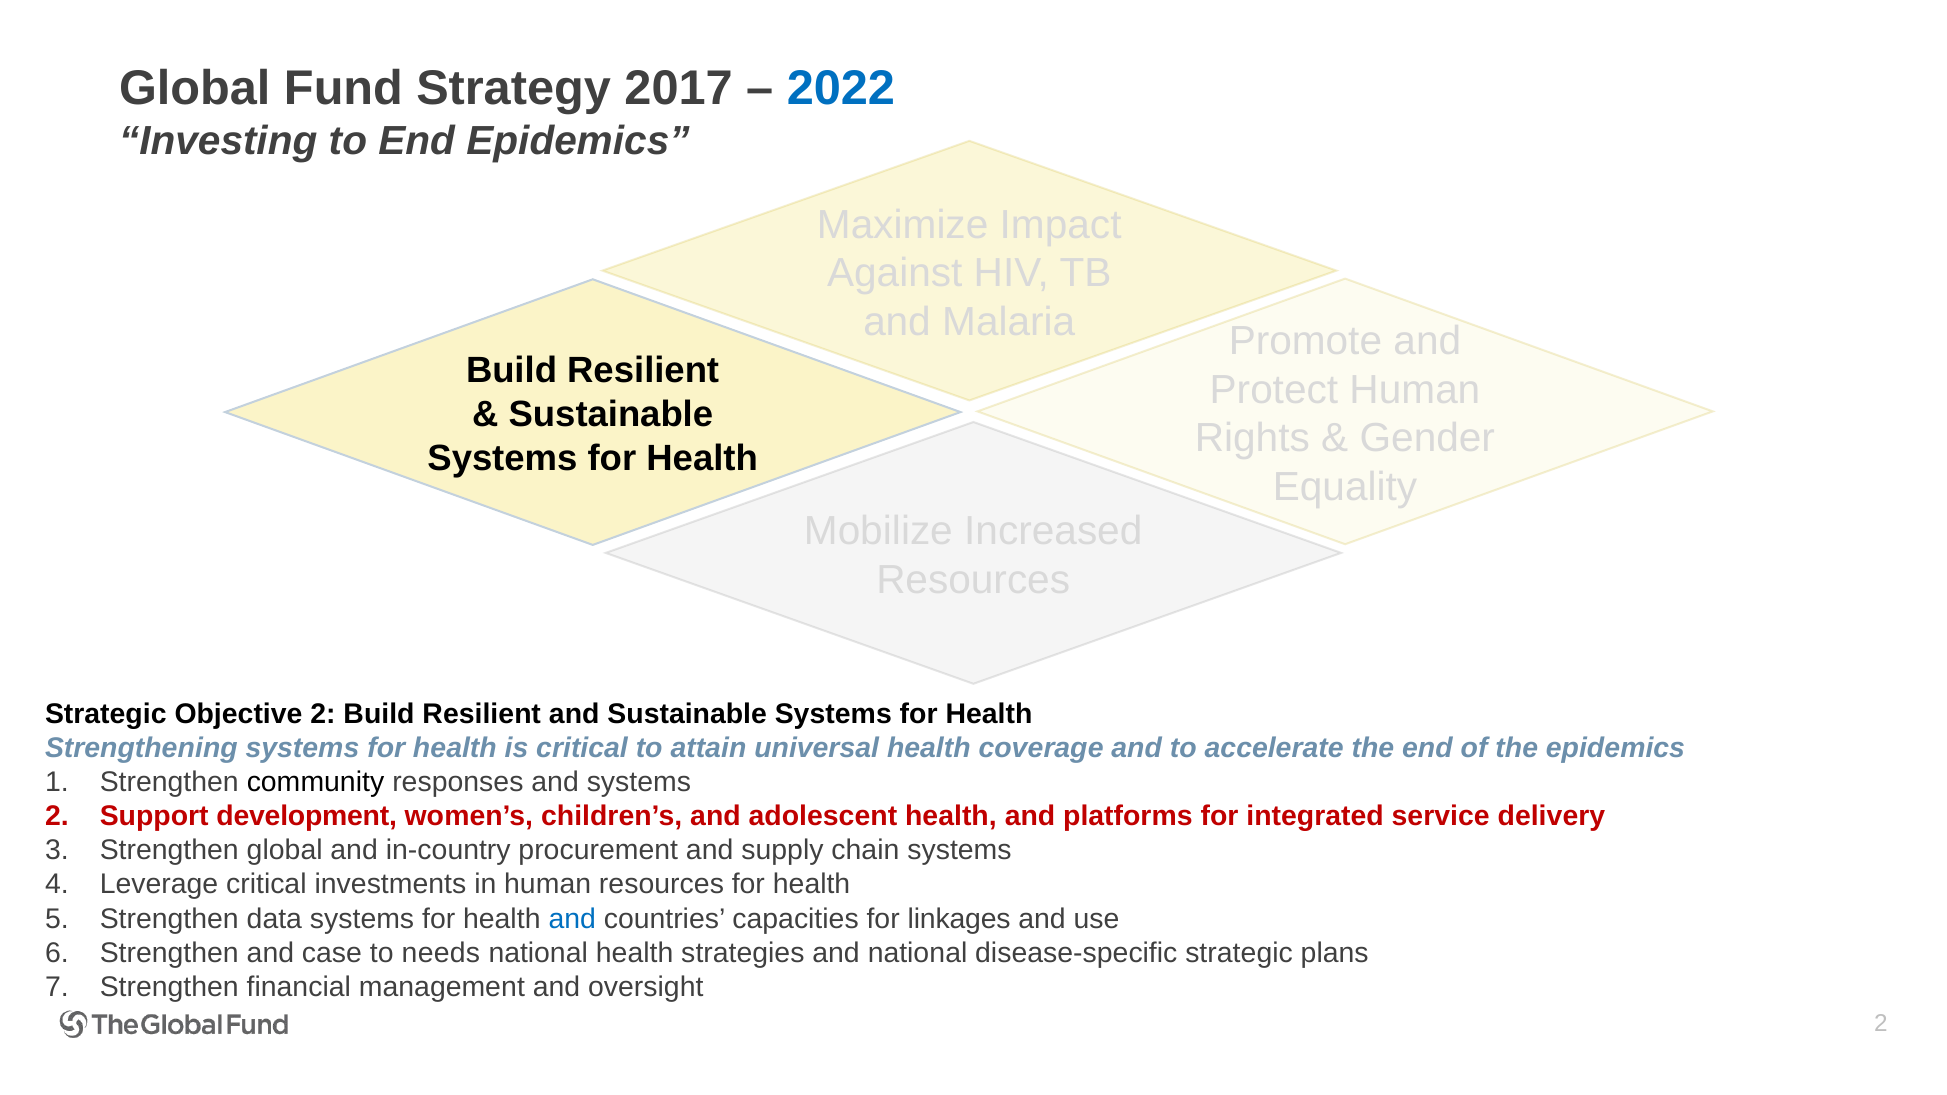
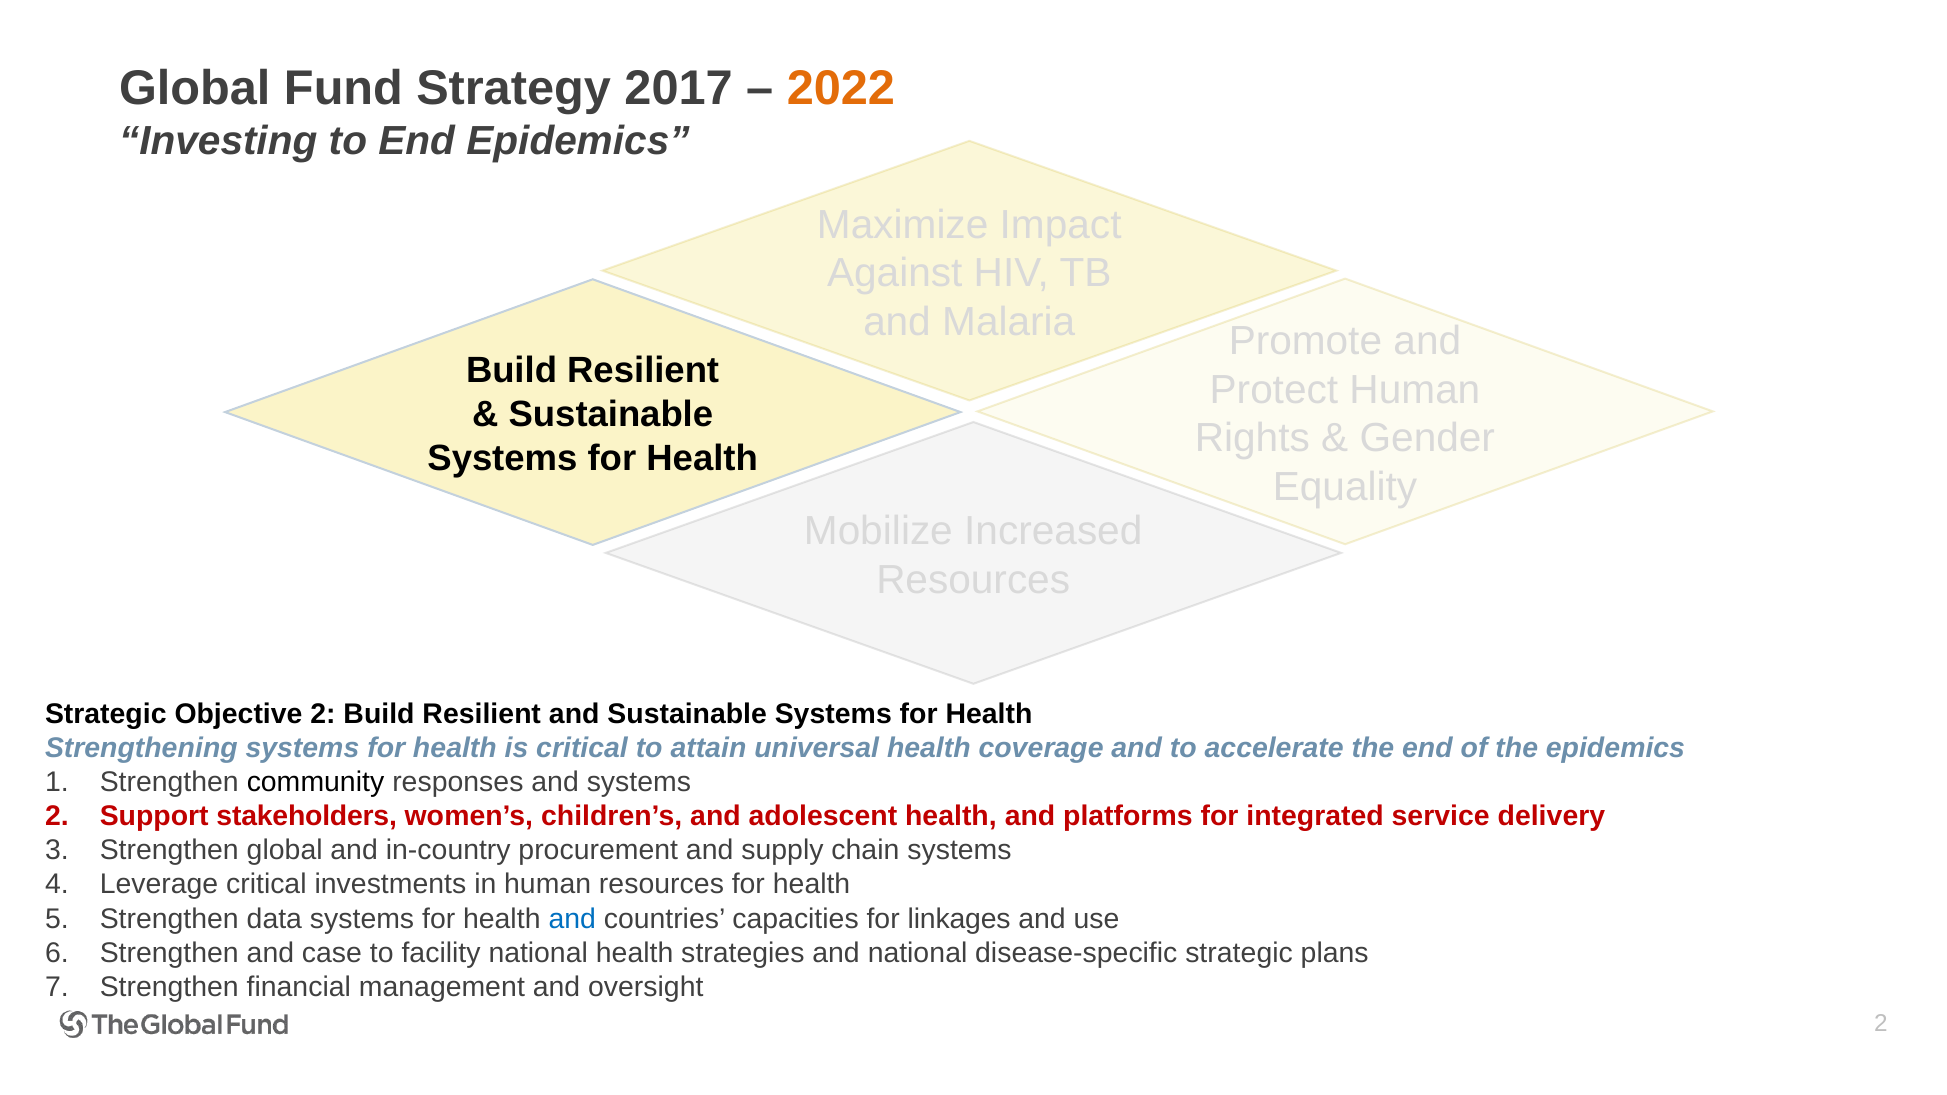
2022 colour: blue -> orange
development: development -> stakeholders
needs: needs -> facility
